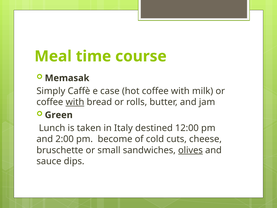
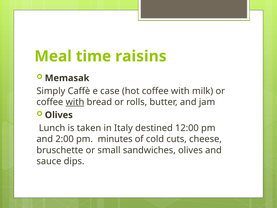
course: course -> raisins
Green at (59, 115): Green -> Olives
become: become -> minutes
olives at (190, 150) underline: present -> none
